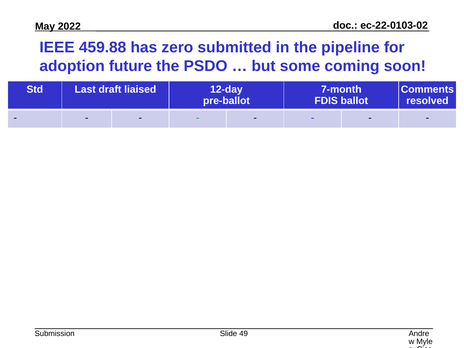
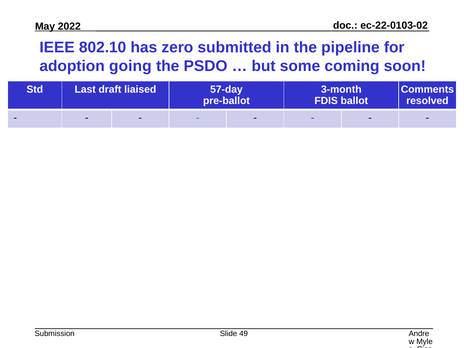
459.88: 459.88 -> 802.10
future: future -> going
12-day: 12-day -> 57-day
7-month: 7-month -> 3-month
